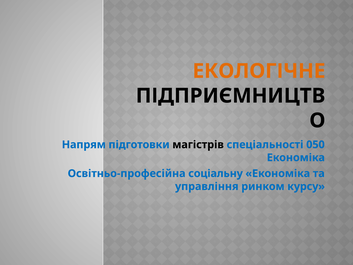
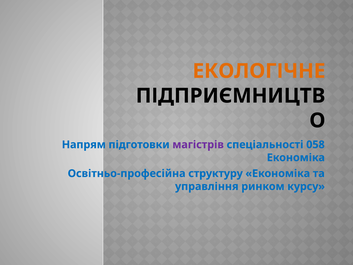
магістрів colour: black -> purple
050: 050 -> 058
соціальну: соціальну -> структуру
